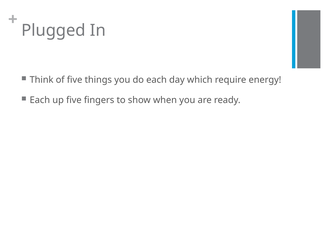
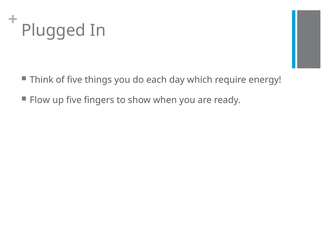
Each at (40, 100): Each -> Flow
